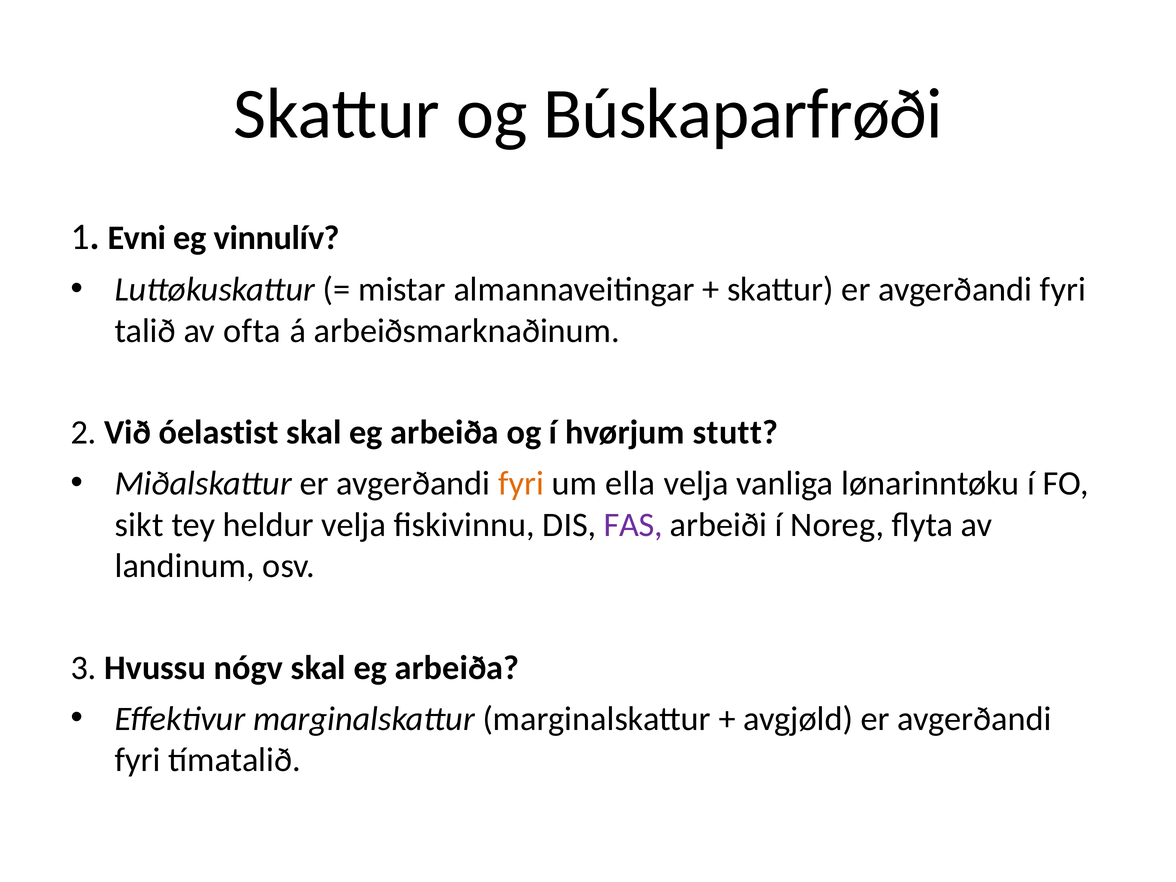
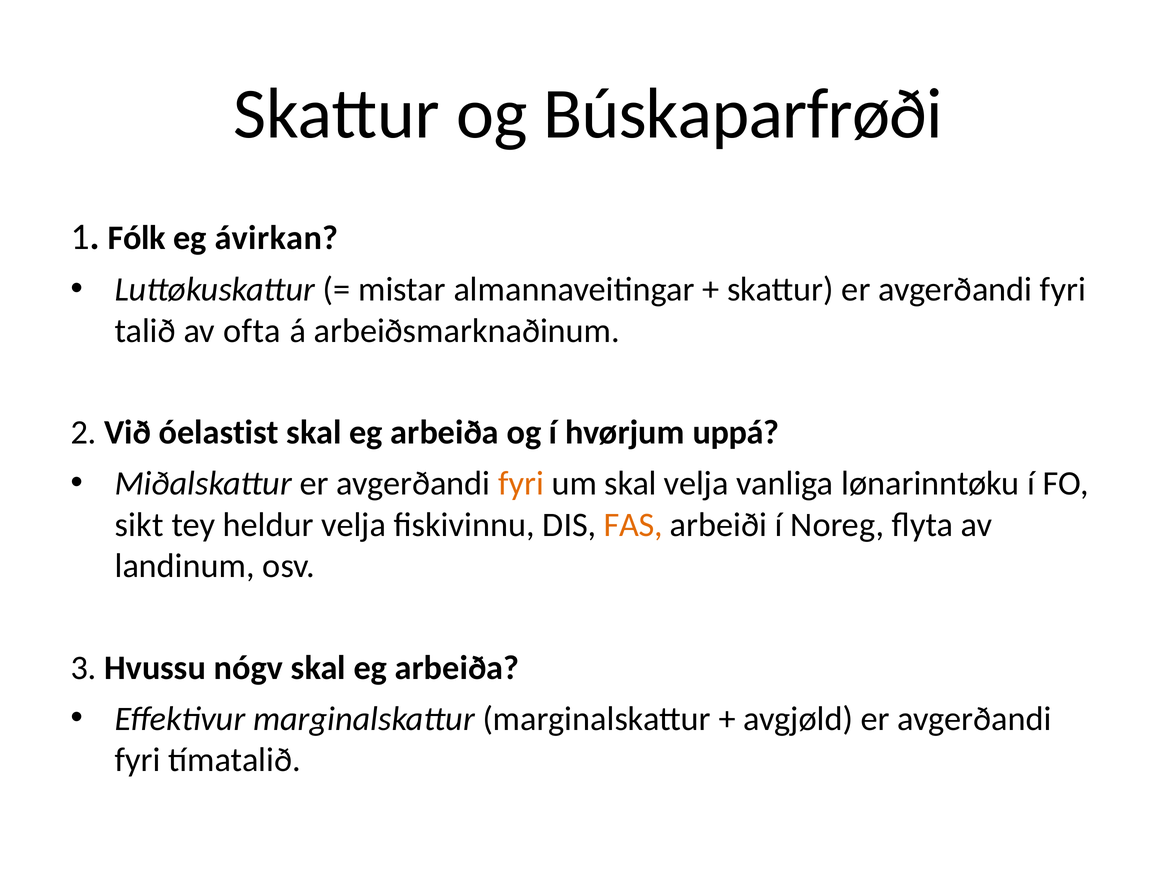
Evni: Evni -> Fólk
vinnulív: vinnulív -> ávirkan
stutt: stutt -> uppá
um ella: ella -> skal
FAS colour: purple -> orange
